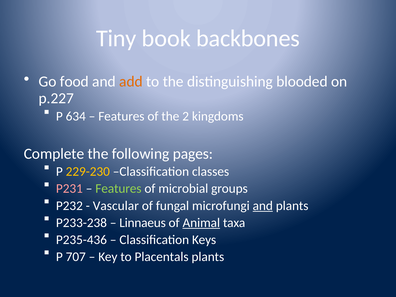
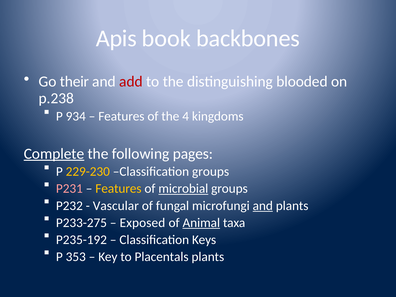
Tiny: Tiny -> Apis
food: food -> their
add colour: orange -> red
p.227: p.227 -> p.238
634: 634 -> 934
2: 2 -> 4
Complete underline: none -> present
Classification classes: classes -> groups
Features at (118, 189) colour: light green -> yellow
microbial underline: none -> present
P233-238: P233-238 -> P233-275
Linnaeus: Linnaeus -> Exposed
P235-436: P235-436 -> P235-192
707: 707 -> 353
